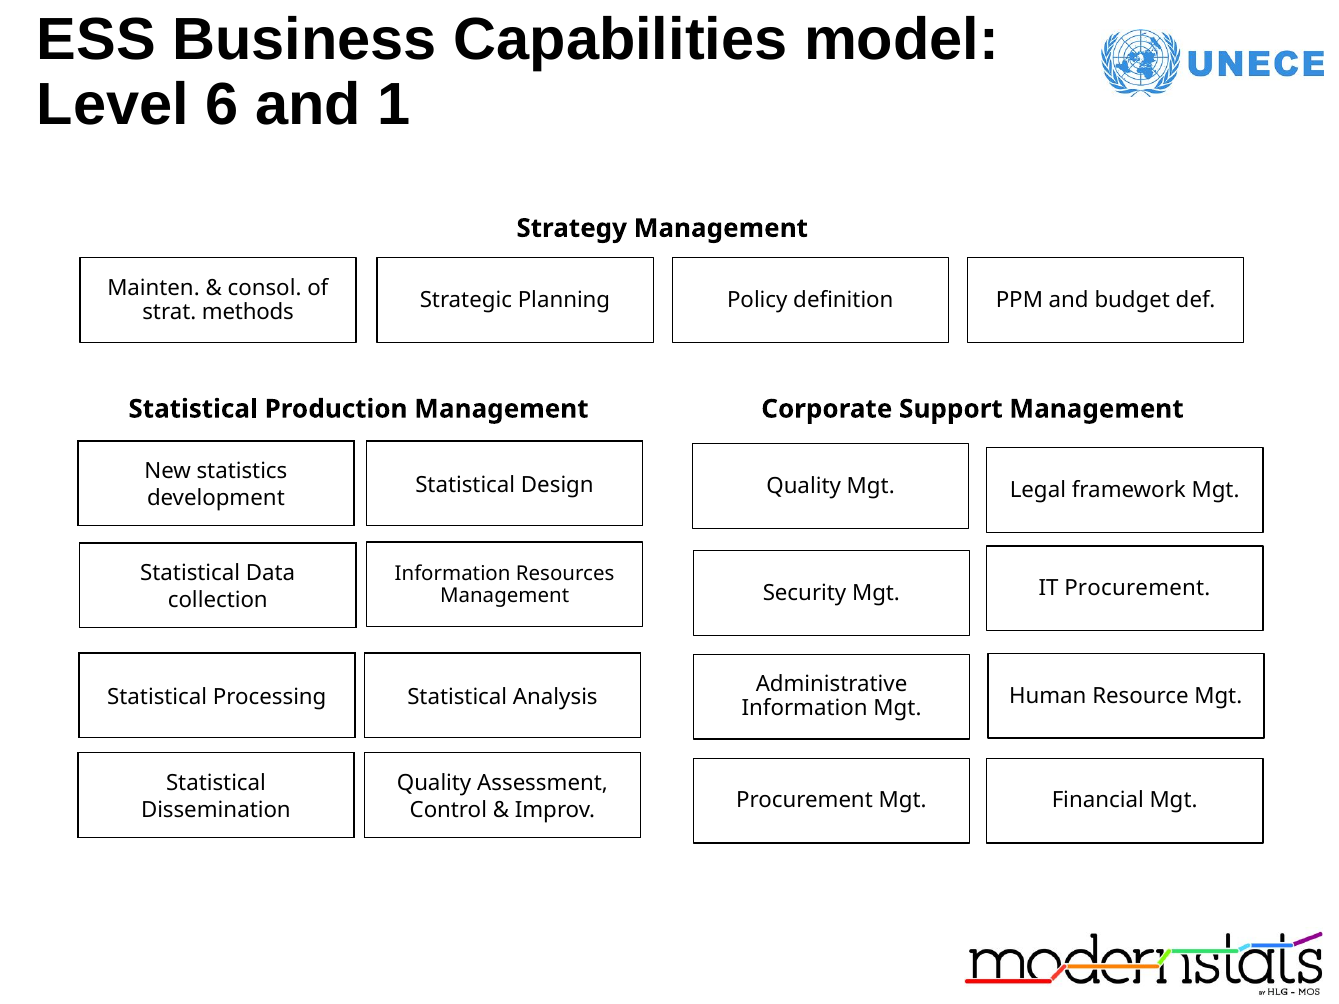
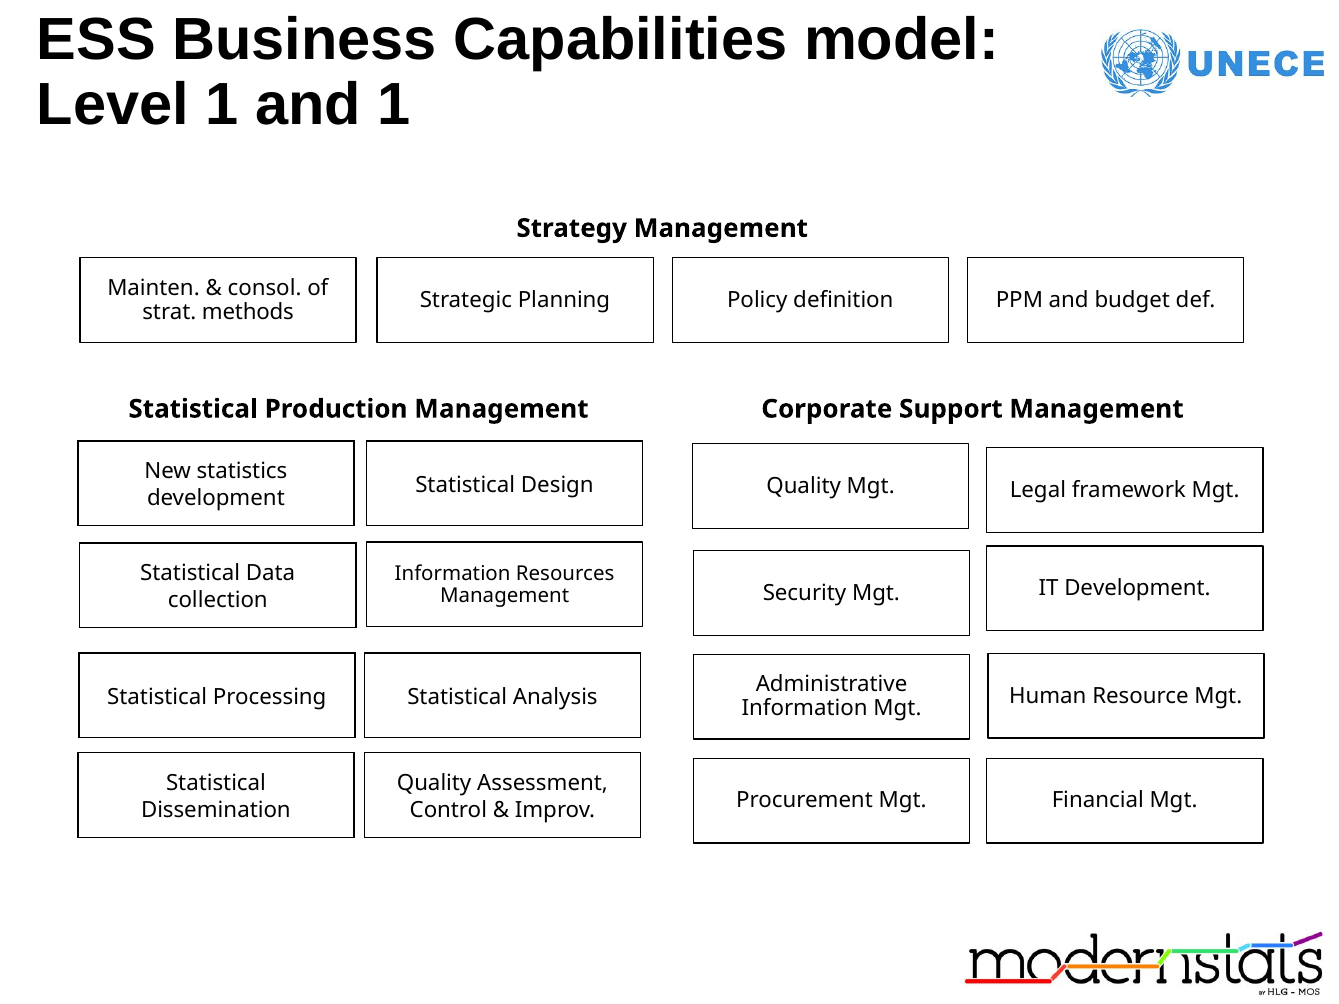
Level 6: 6 -> 1
IT Procurement: Procurement -> Development
